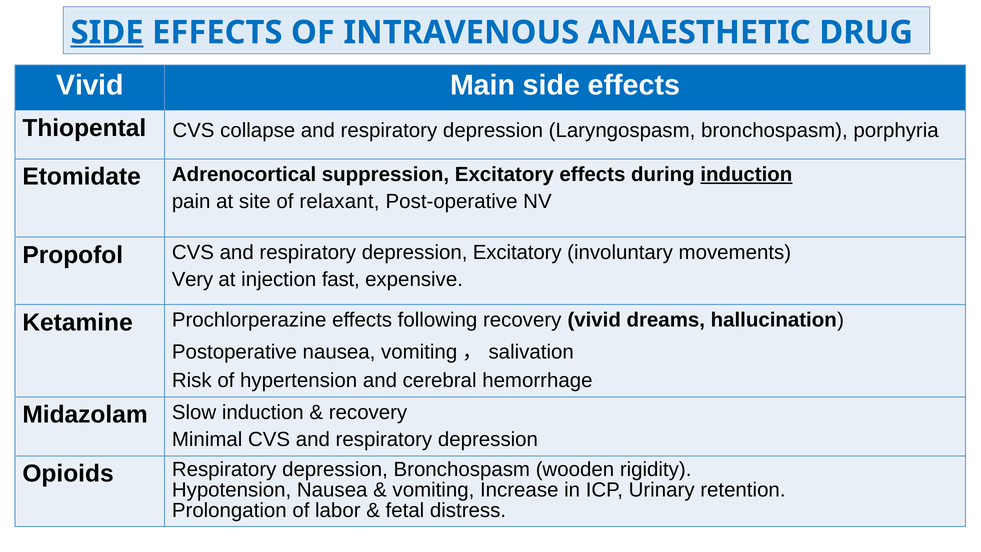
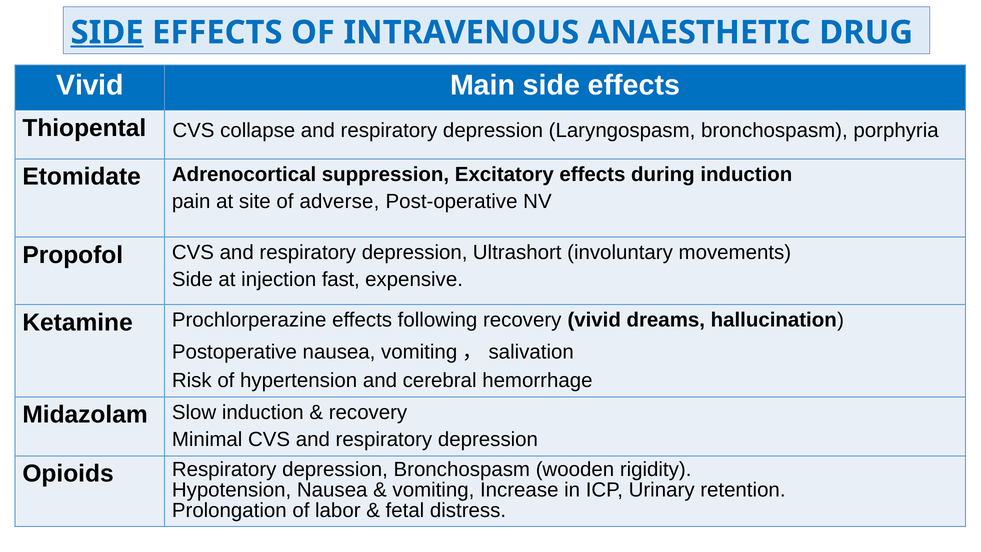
induction at (746, 174) underline: present -> none
relaxant: relaxant -> adverse
depression Excitatory: Excitatory -> Ultrashort
Very at (192, 279): Very -> Side
